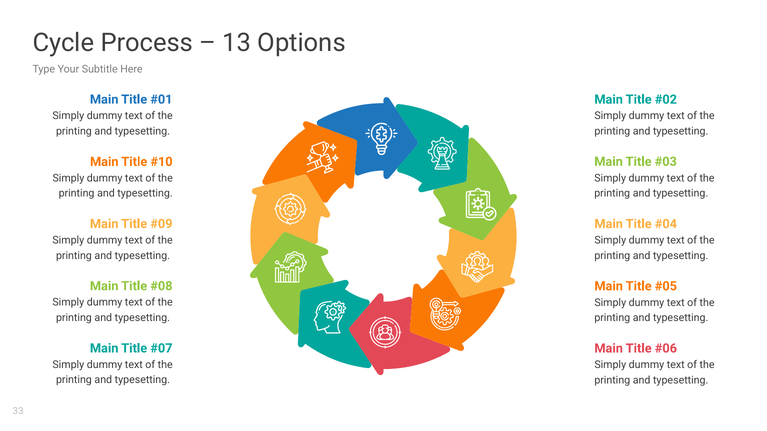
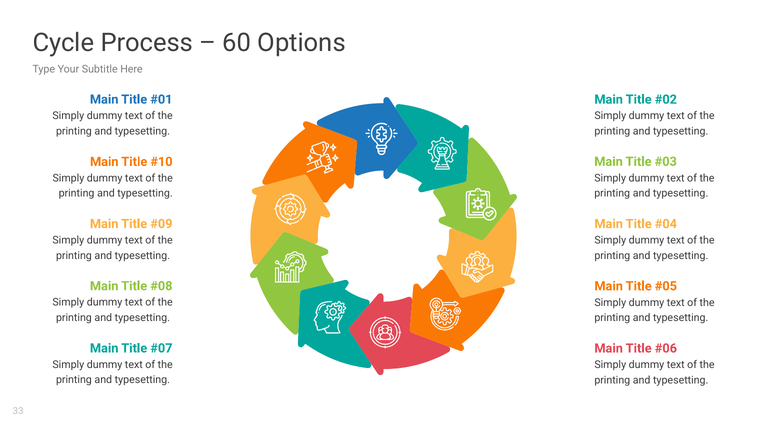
13: 13 -> 60
